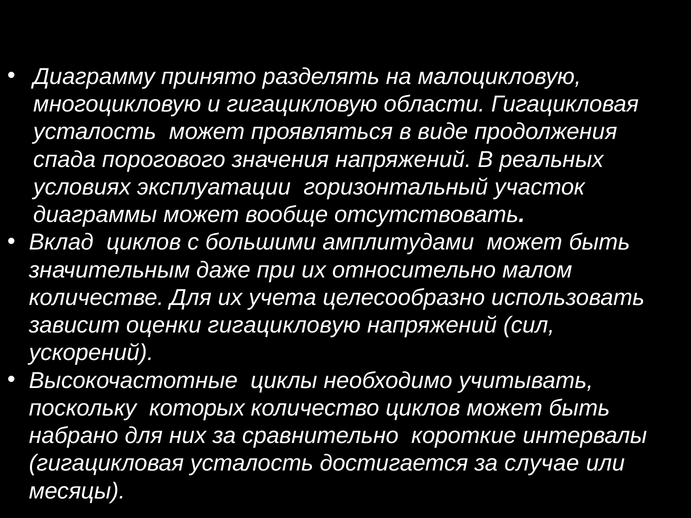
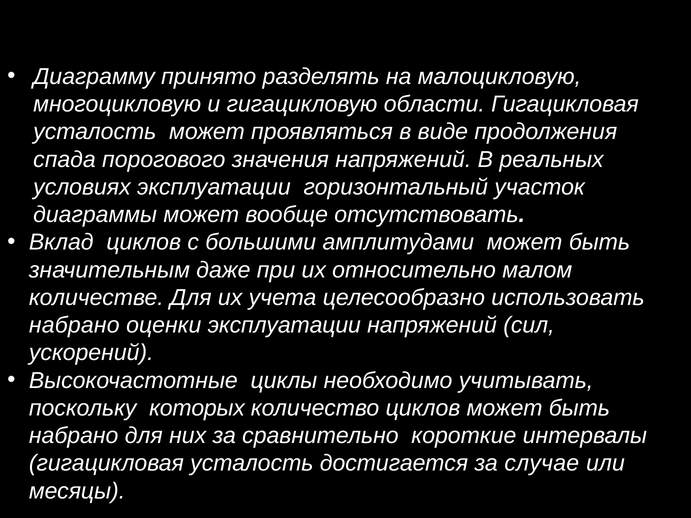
зависит at (74, 325): зависит -> набрано
оценки гигацикловую: гигацикловую -> эксплуатации
